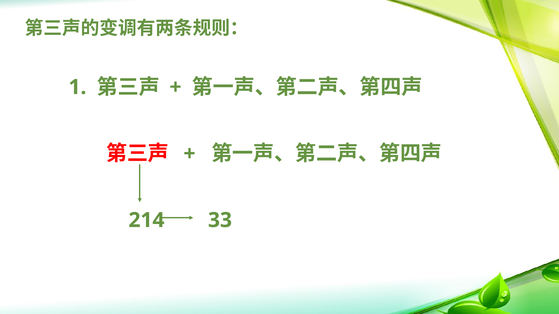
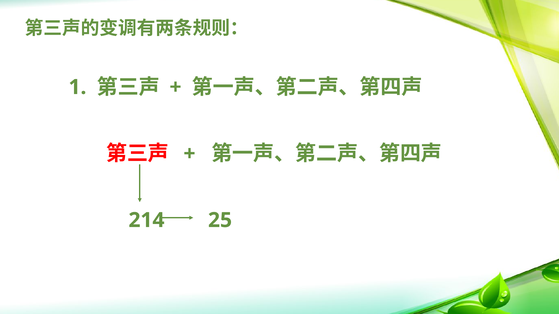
33: 33 -> 25
